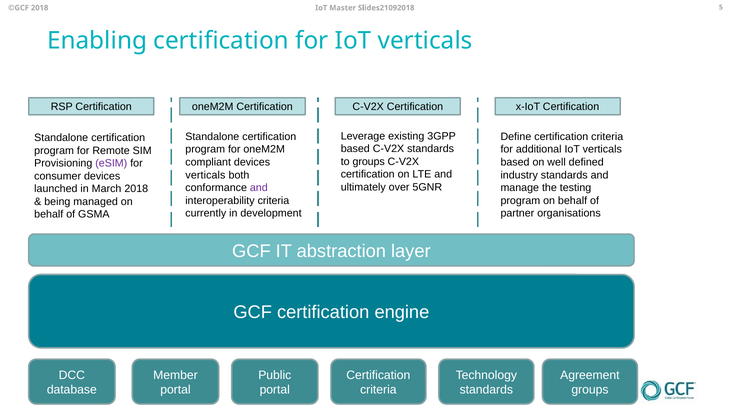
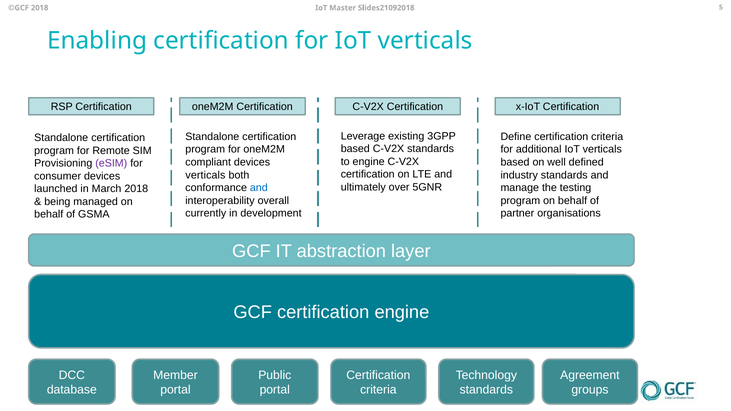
to groups: groups -> engine
and at (259, 188) colour: purple -> blue
interoperability criteria: criteria -> overall
